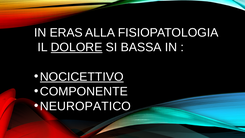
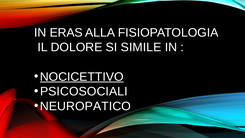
DOLORE underline: present -> none
BASSA: BASSA -> SIMILE
COMPONENTE: COMPONENTE -> PSICOSOCIALI
